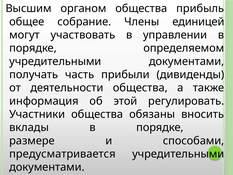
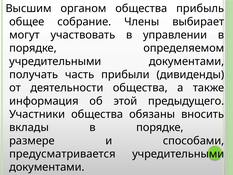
единицей: единицей -> выбирает
регулировать: регулировать -> предыдущего
